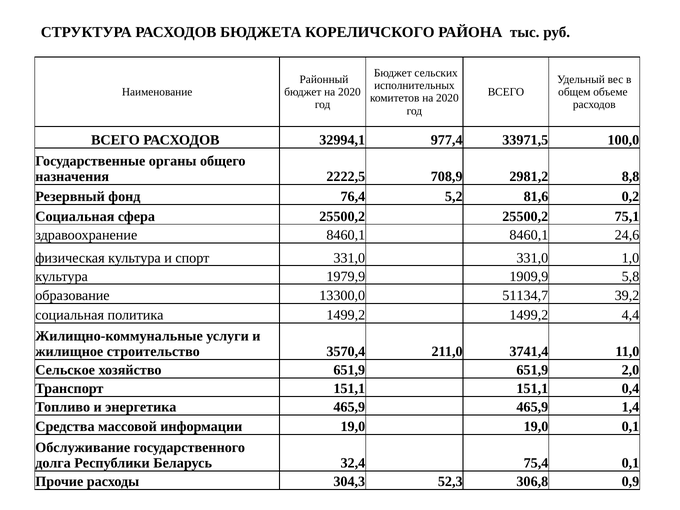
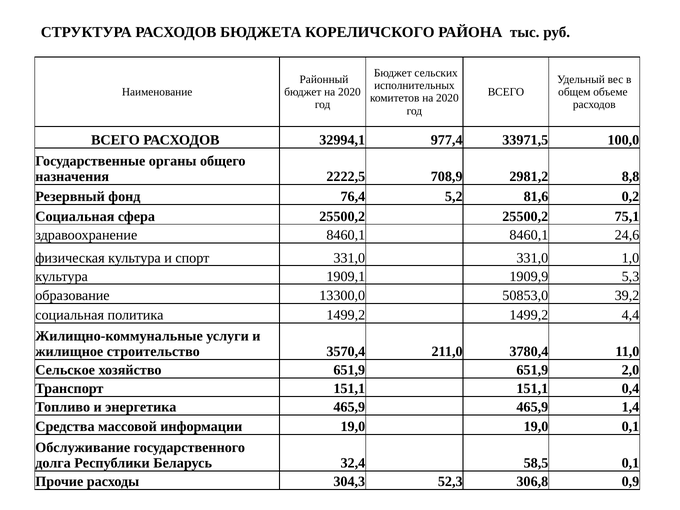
1979,9: 1979,9 -> 1909,1
5,8: 5,8 -> 5,3
51134,7: 51134,7 -> 50853,0
3741,4: 3741,4 -> 3780,4
75,4: 75,4 -> 58,5
